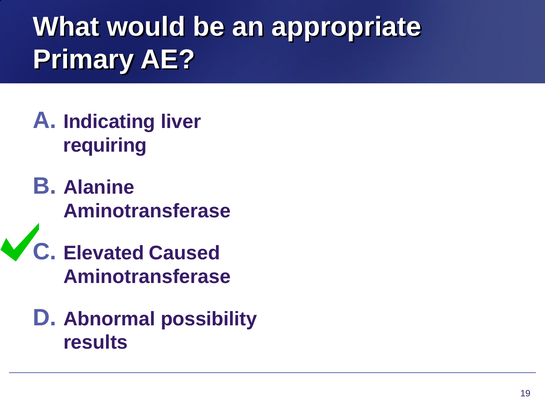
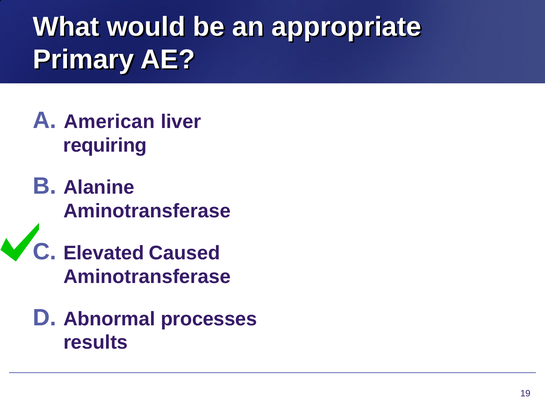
Indicating: Indicating -> American
possibility: possibility -> processes
